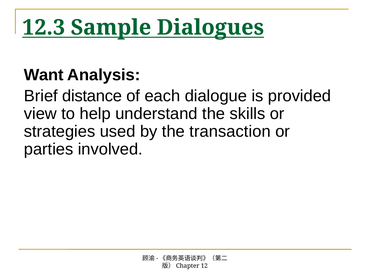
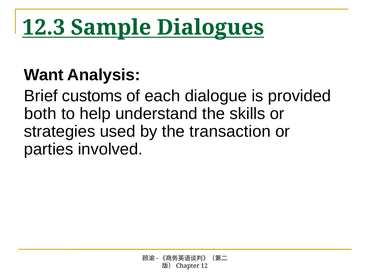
distance: distance -> customs
view: view -> both
